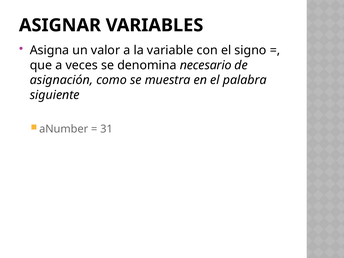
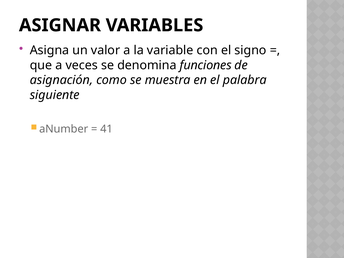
necesario: necesario -> funciones
31: 31 -> 41
